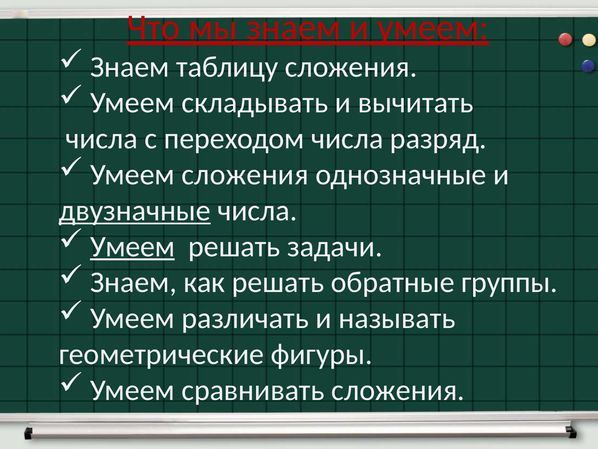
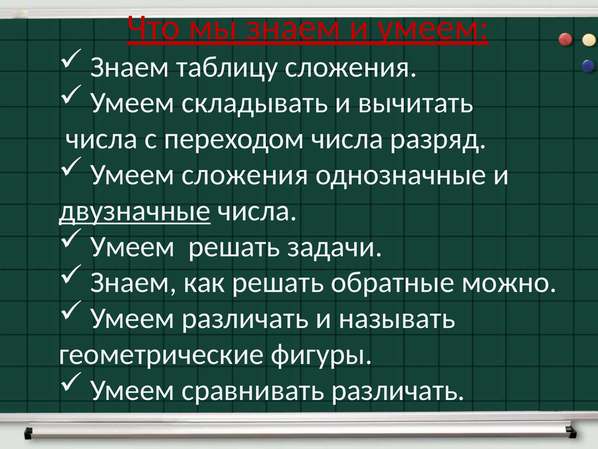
Умеем at (133, 246) underline: present -> none
группы: группы -> можно
сравнивать сложения: сложения -> различать
